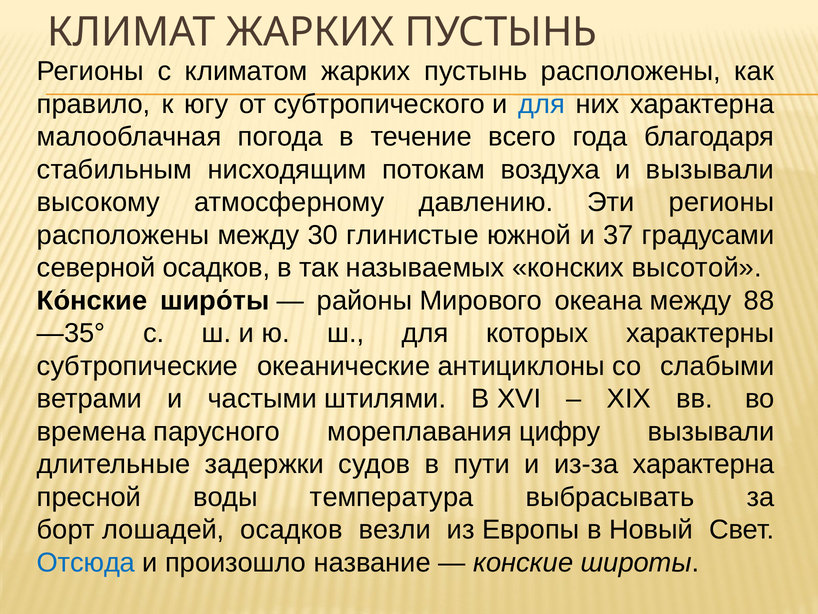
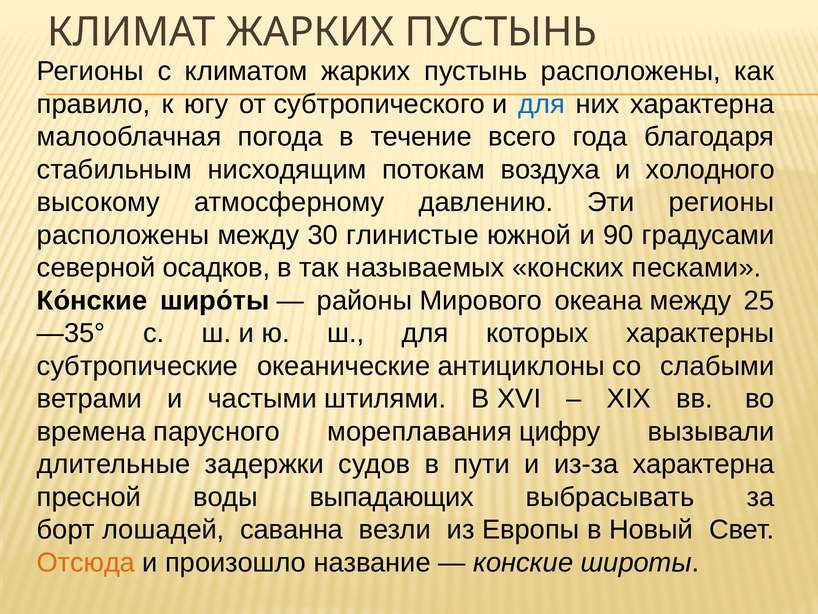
и вызывали: вызывали -> холодного
37: 37 -> 90
высотой: высотой -> песками
88: 88 -> 25
температура: температура -> выпадающих
лошадей осадков: осадков -> саванна
Отсюда colour: blue -> orange
